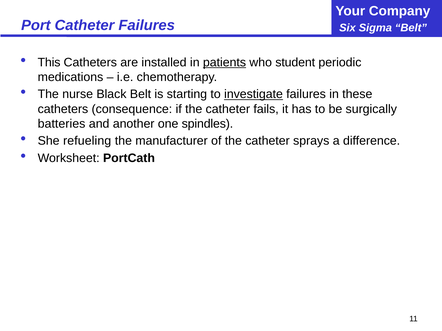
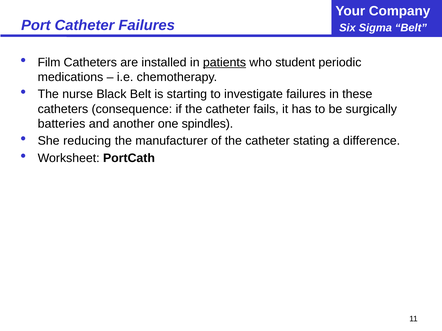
This: This -> Film
investigate underline: present -> none
refueling: refueling -> reducing
sprays: sprays -> stating
